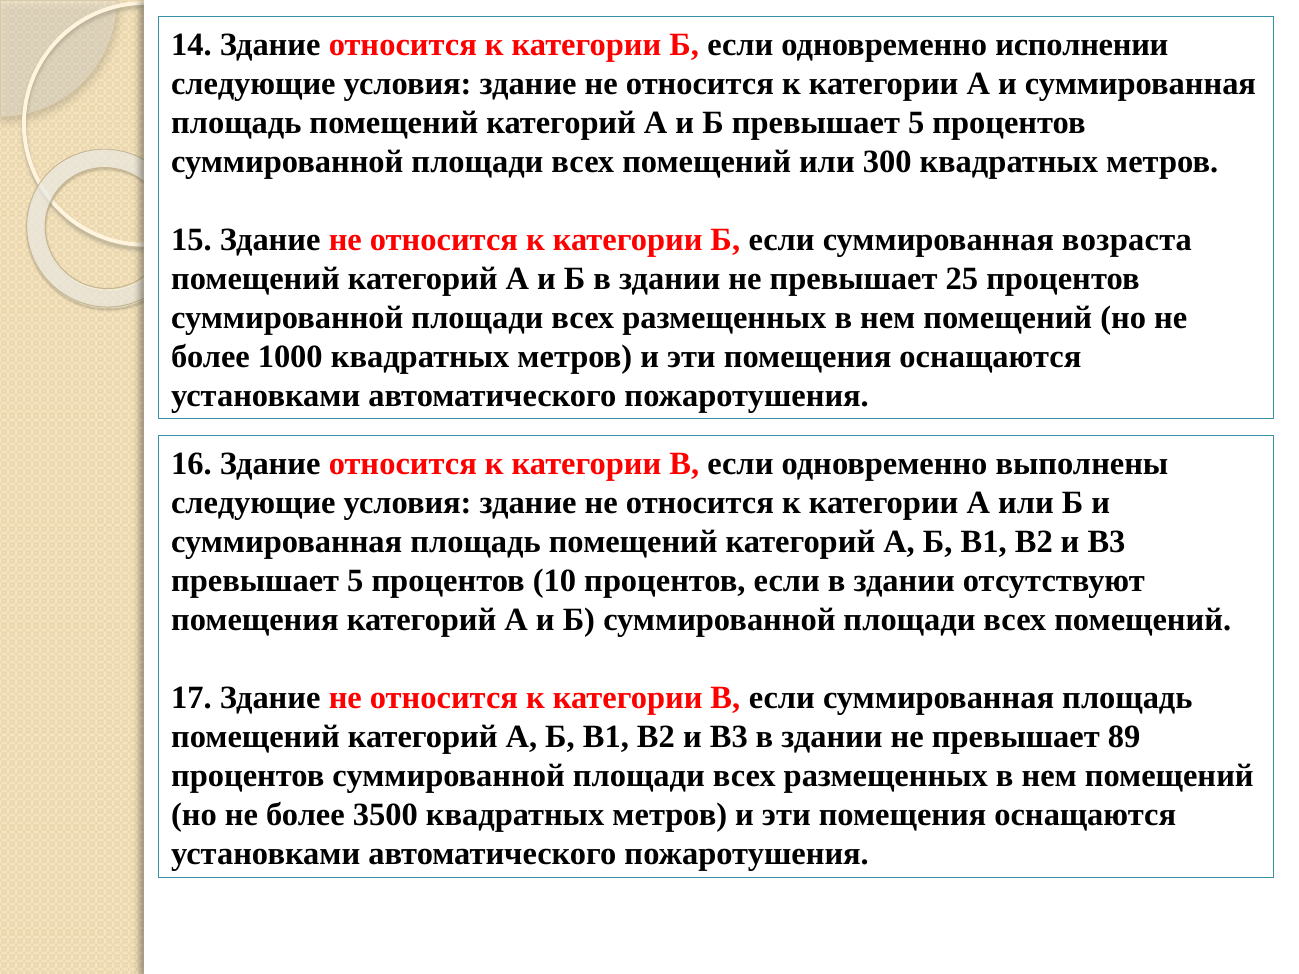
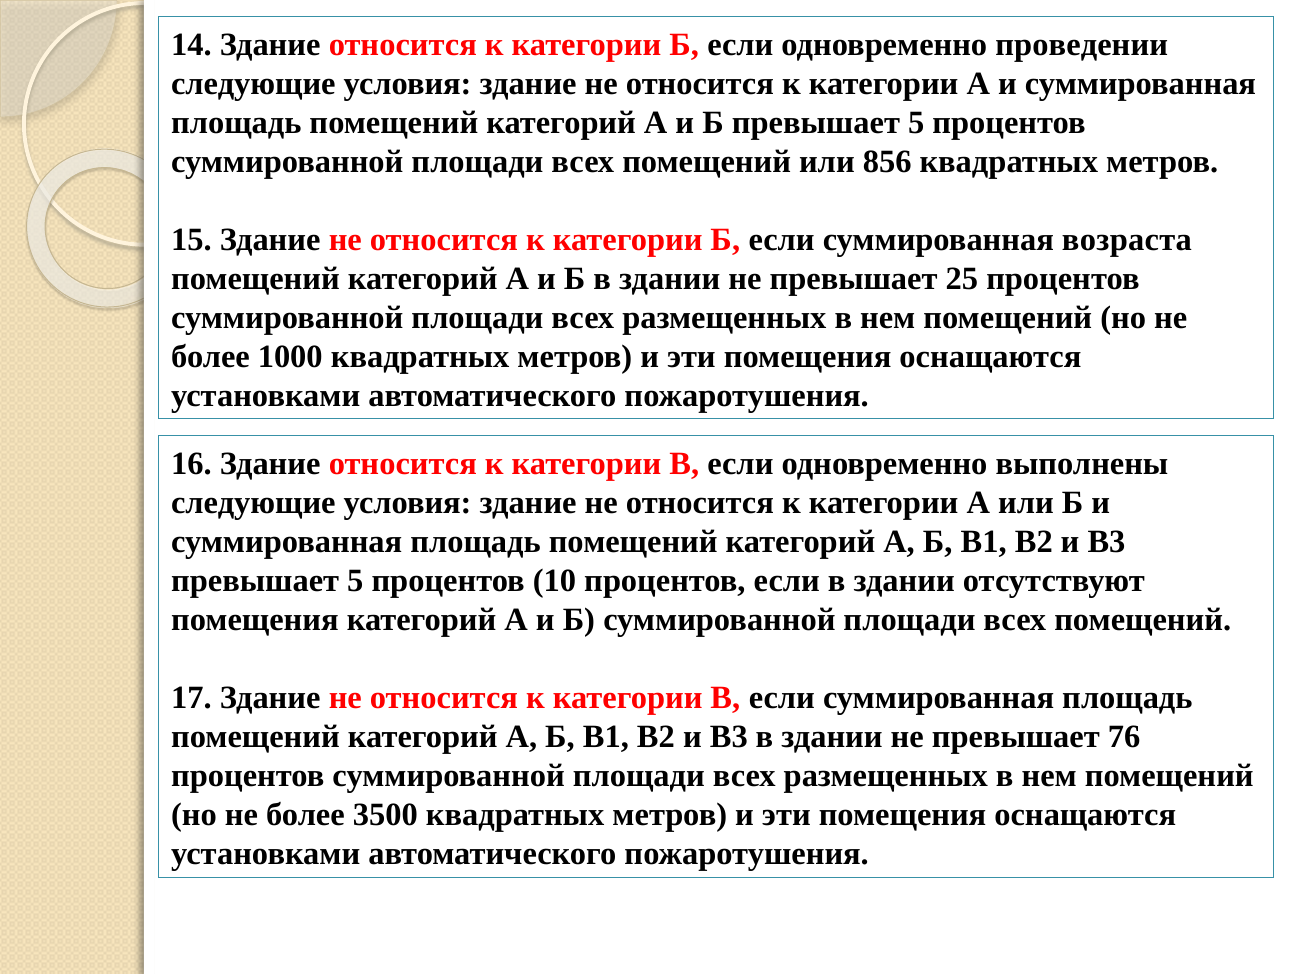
исполнении: исполнении -> проведении
300: 300 -> 856
89: 89 -> 76
